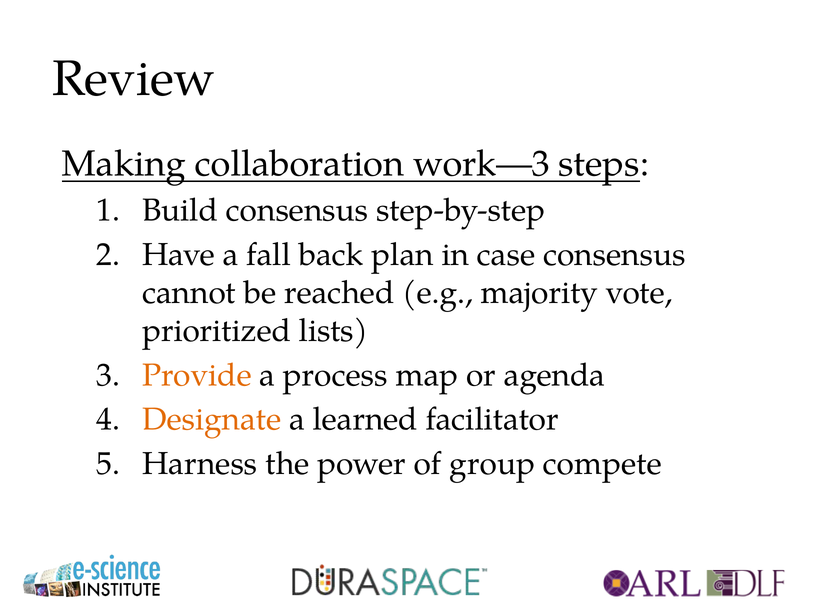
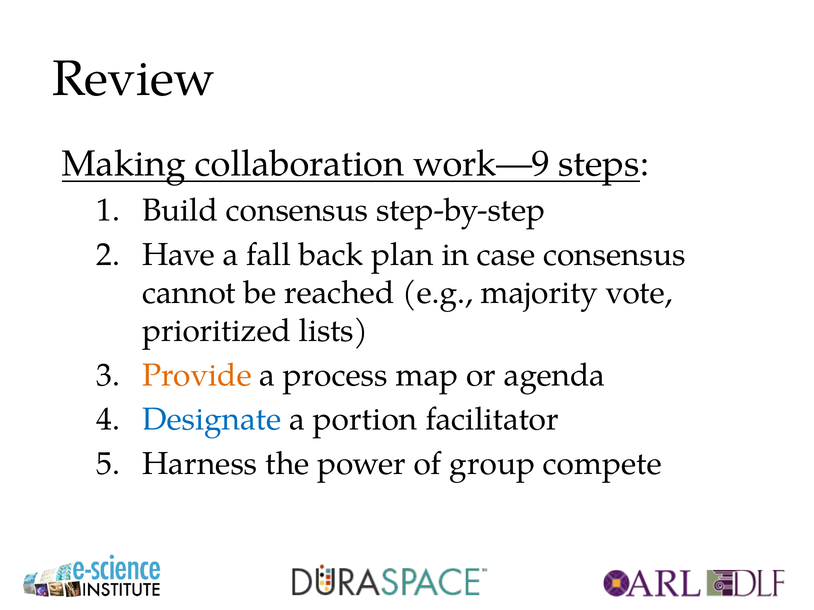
work—3: work—3 -> work—9
Designate colour: orange -> blue
learned: learned -> portion
